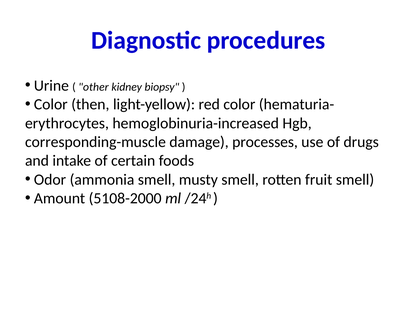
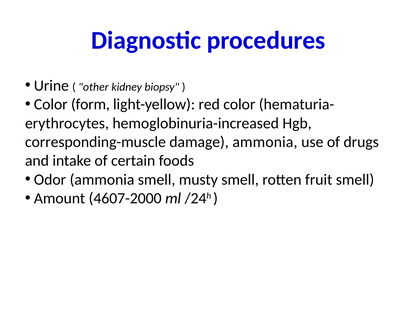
then: then -> form
damage processes: processes -> ammonia
5108-2000: 5108-2000 -> 4607-2000
